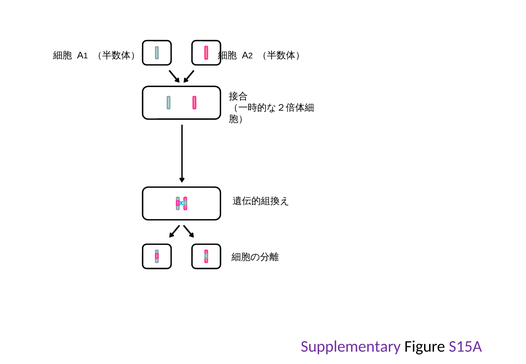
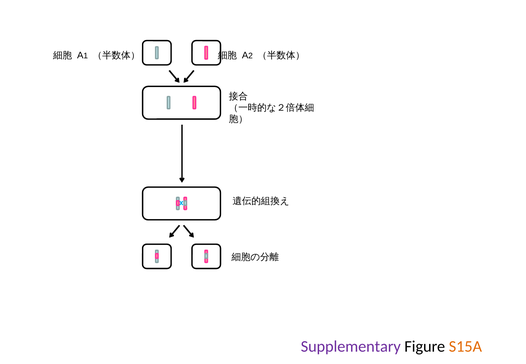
S15A colour: purple -> orange
